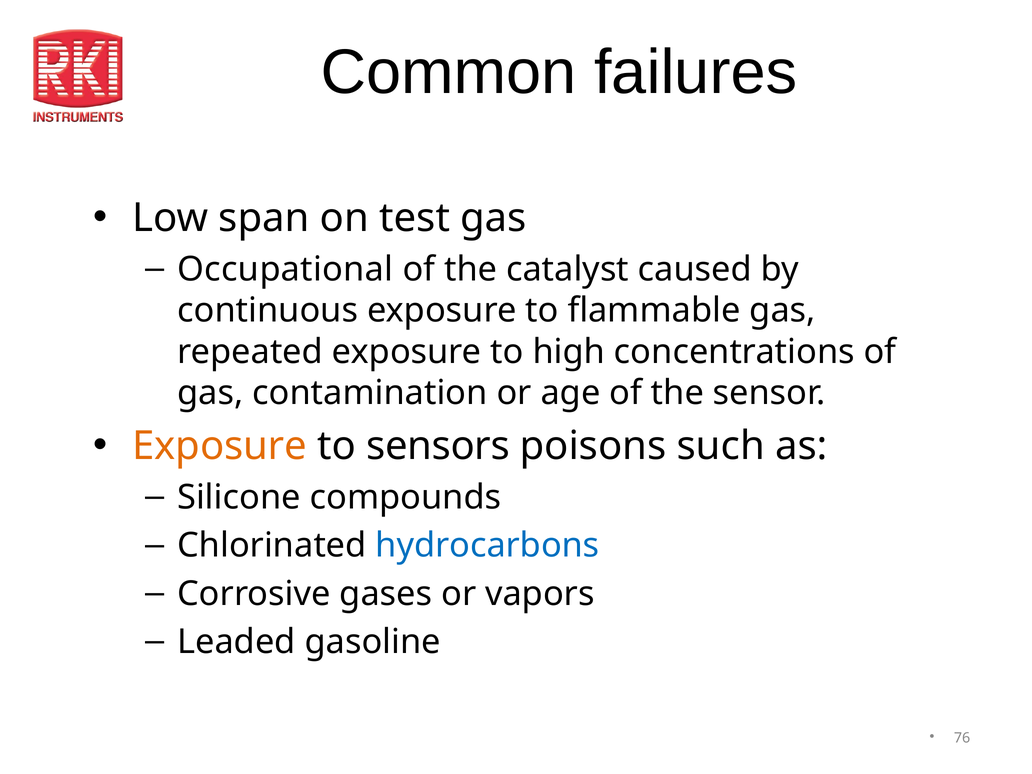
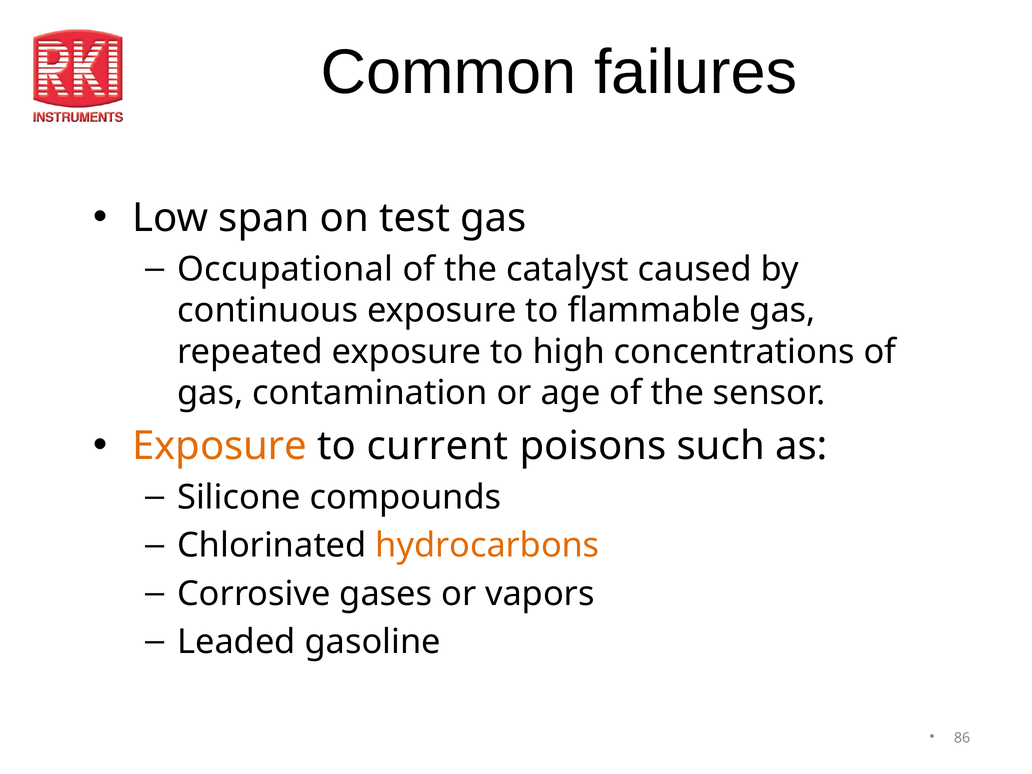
sensors: sensors -> current
hydrocarbons colour: blue -> orange
76: 76 -> 86
